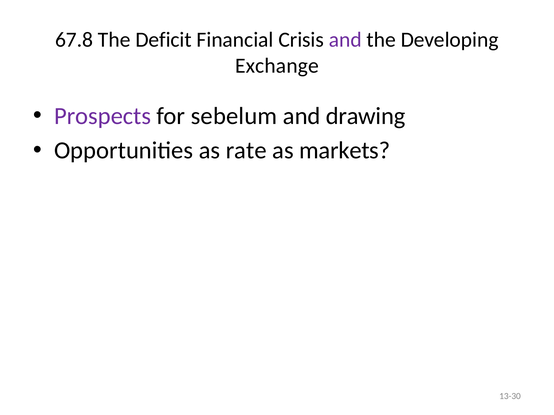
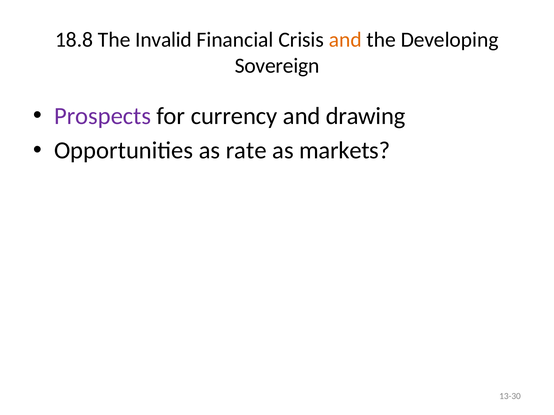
67.8: 67.8 -> 18.8
Deficit: Deficit -> Invalid
and at (345, 40) colour: purple -> orange
Exchange: Exchange -> Sovereign
sebelum: sebelum -> currency
